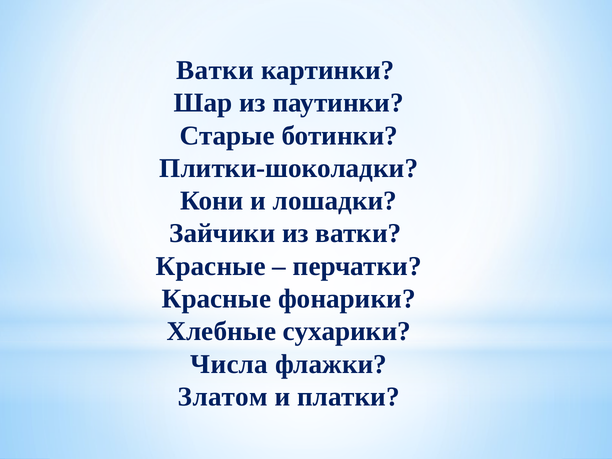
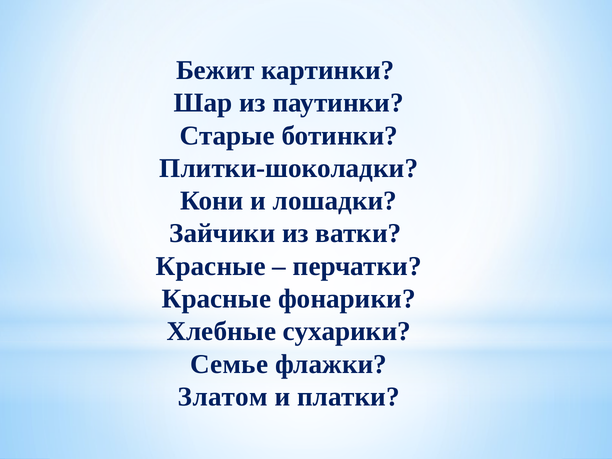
Ватки at (215, 70): Ватки -> Бежит
Числа: Числа -> Семье
